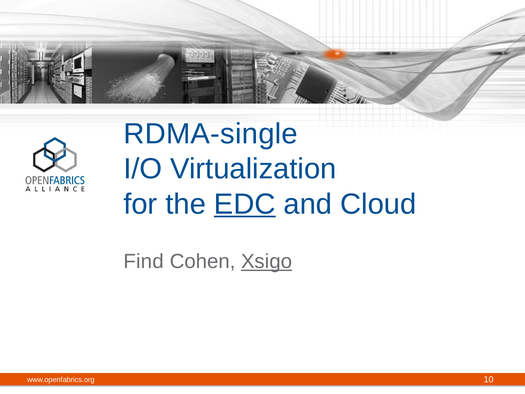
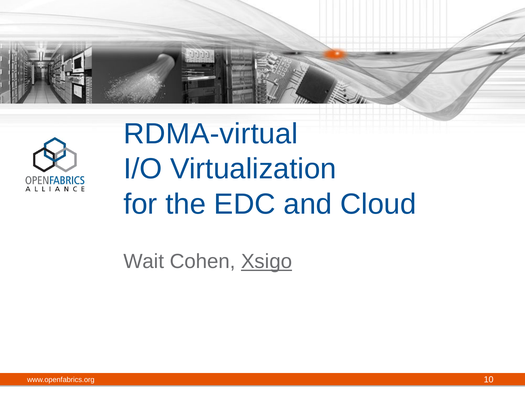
RDMA-single: RDMA-single -> RDMA-virtual
EDC underline: present -> none
Find: Find -> Wait
